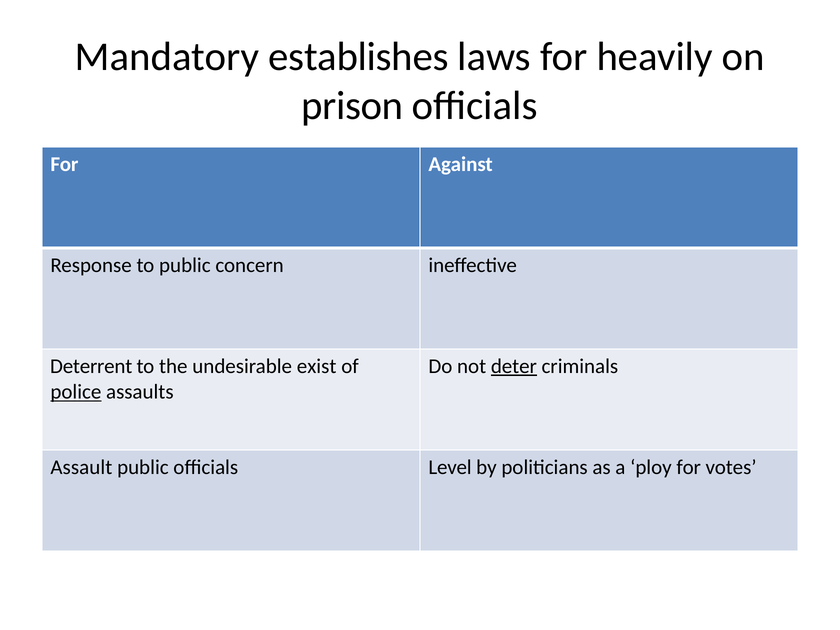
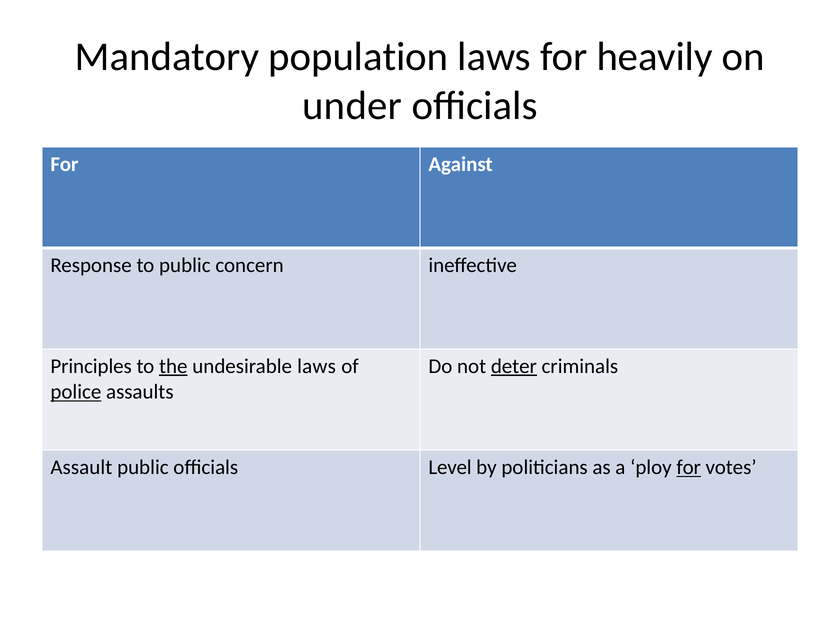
establishes: establishes -> population
prison: prison -> under
Deterrent: Deterrent -> Principles
the underline: none -> present
undesirable exist: exist -> laws
for at (689, 467) underline: none -> present
